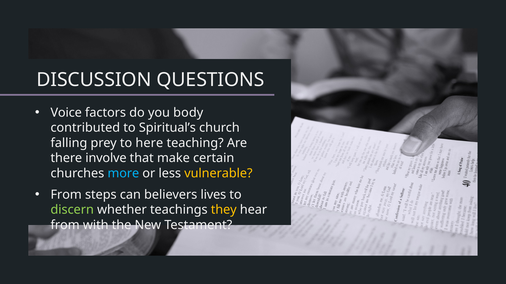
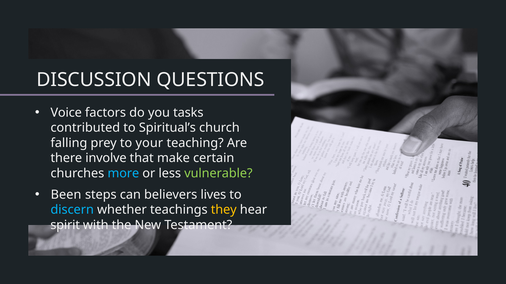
body: body -> tasks
here: here -> your
vulnerable colour: yellow -> light green
From at (66, 195): From -> Been
discern colour: light green -> light blue
from at (65, 225): from -> spirit
